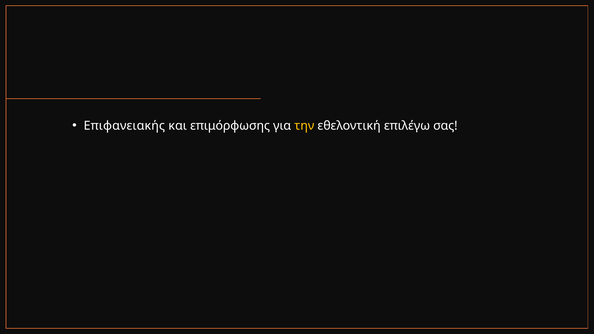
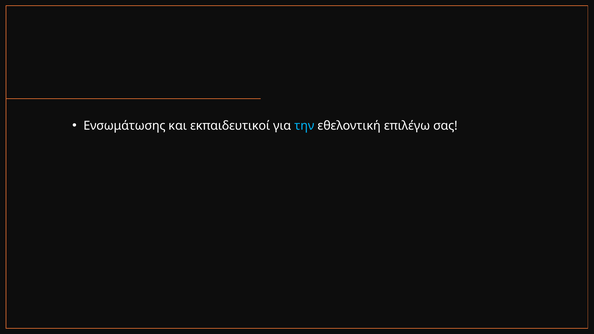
Επιφανειακής: Επιφανειακής -> Ενσωμάτωσης
επιμόρφωσης: επιμόρφωσης -> εκπαιδευτικοί
την colour: yellow -> light blue
